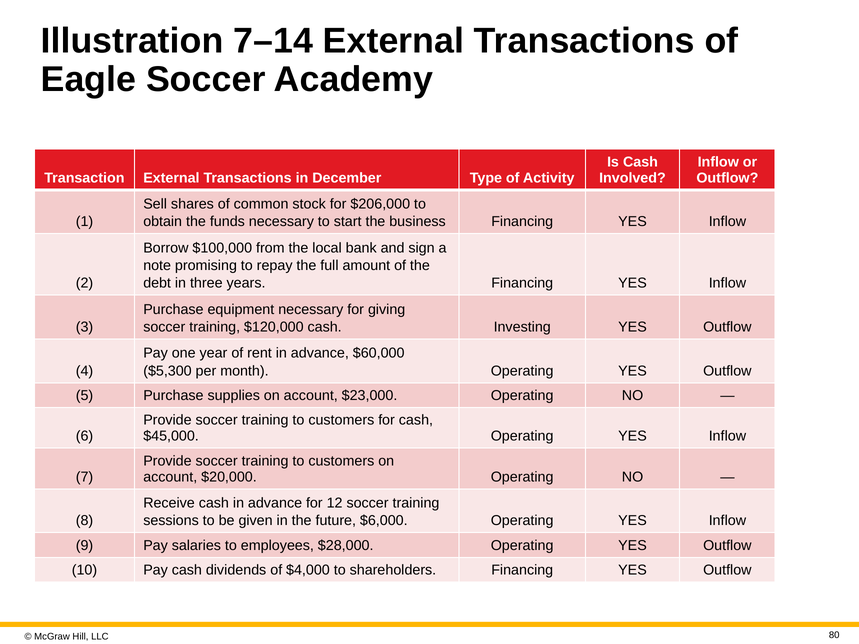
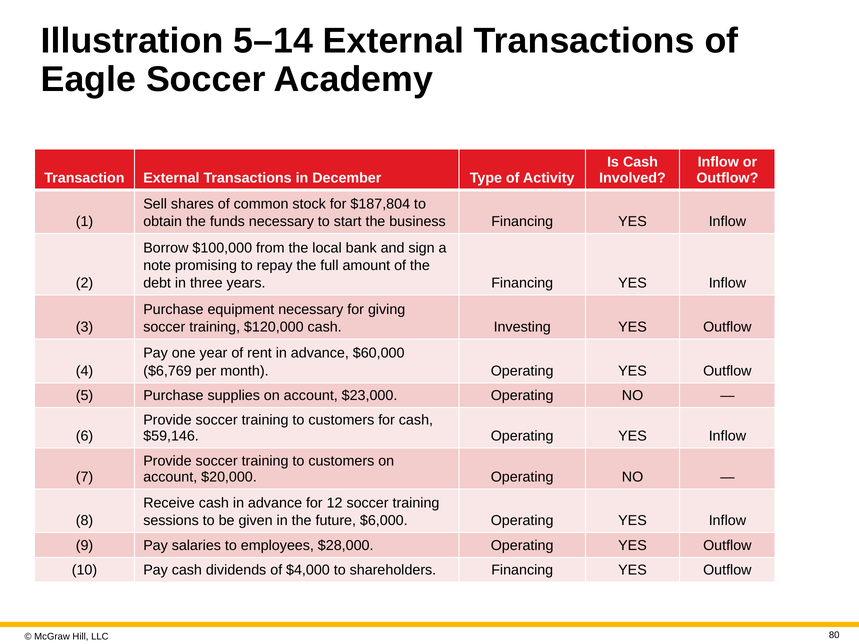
7–14: 7–14 -> 5–14
$206,000: $206,000 -> $187,804
$5,300: $5,300 -> $6,769
$45,000: $45,000 -> $59,146
